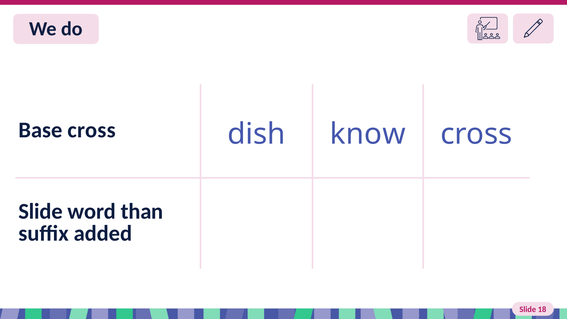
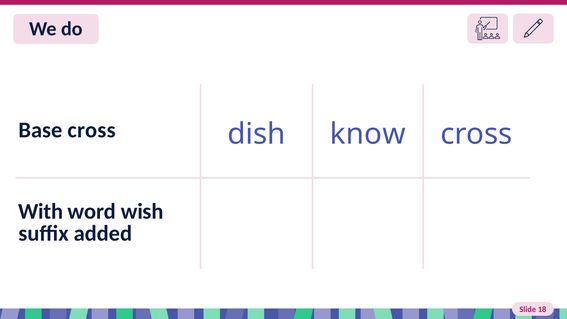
Slide at (41, 211): Slide -> With
than: than -> wish
